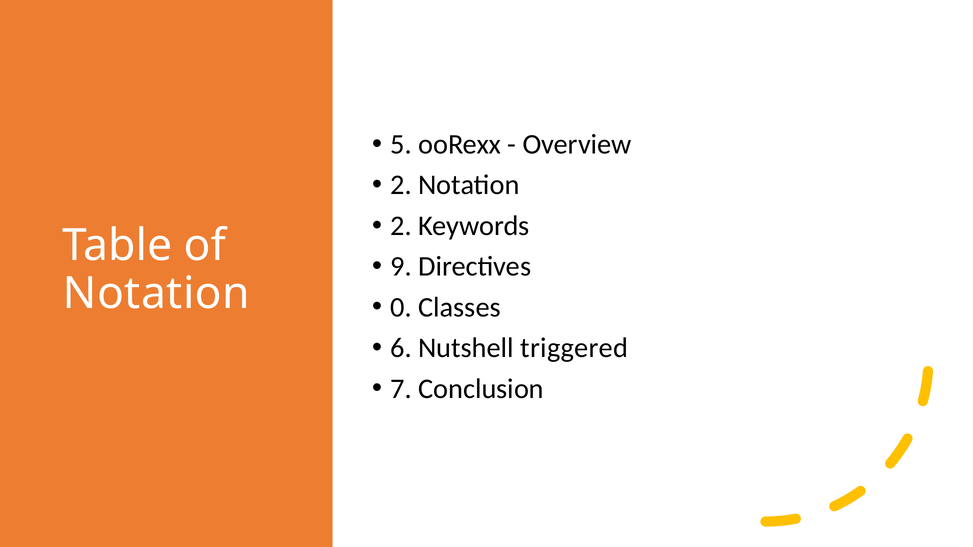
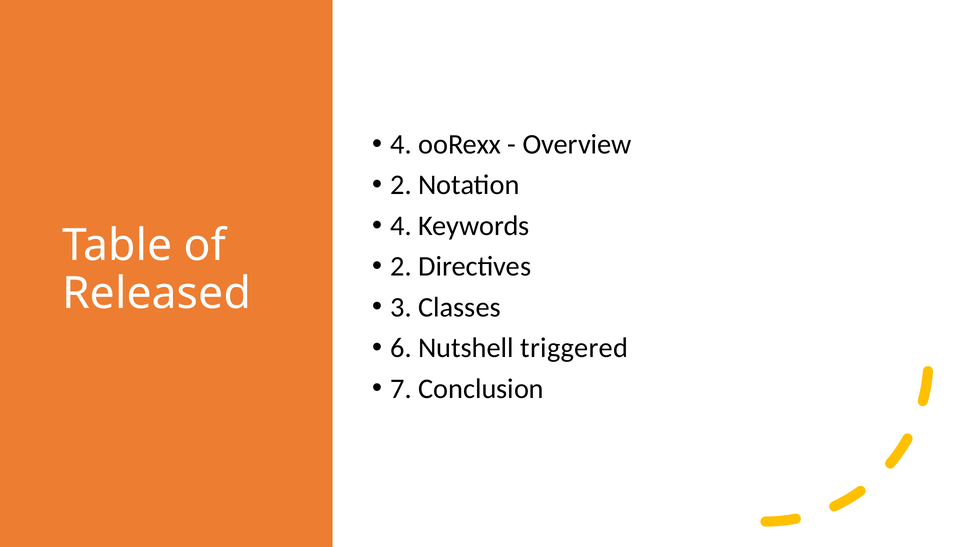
5 at (401, 144): 5 -> 4
2 at (401, 226): 2 -> 4
9 at (401, 267): 9 -> 2
Notation at (156, 294): Notation -> Released
0: 0 -> 3
